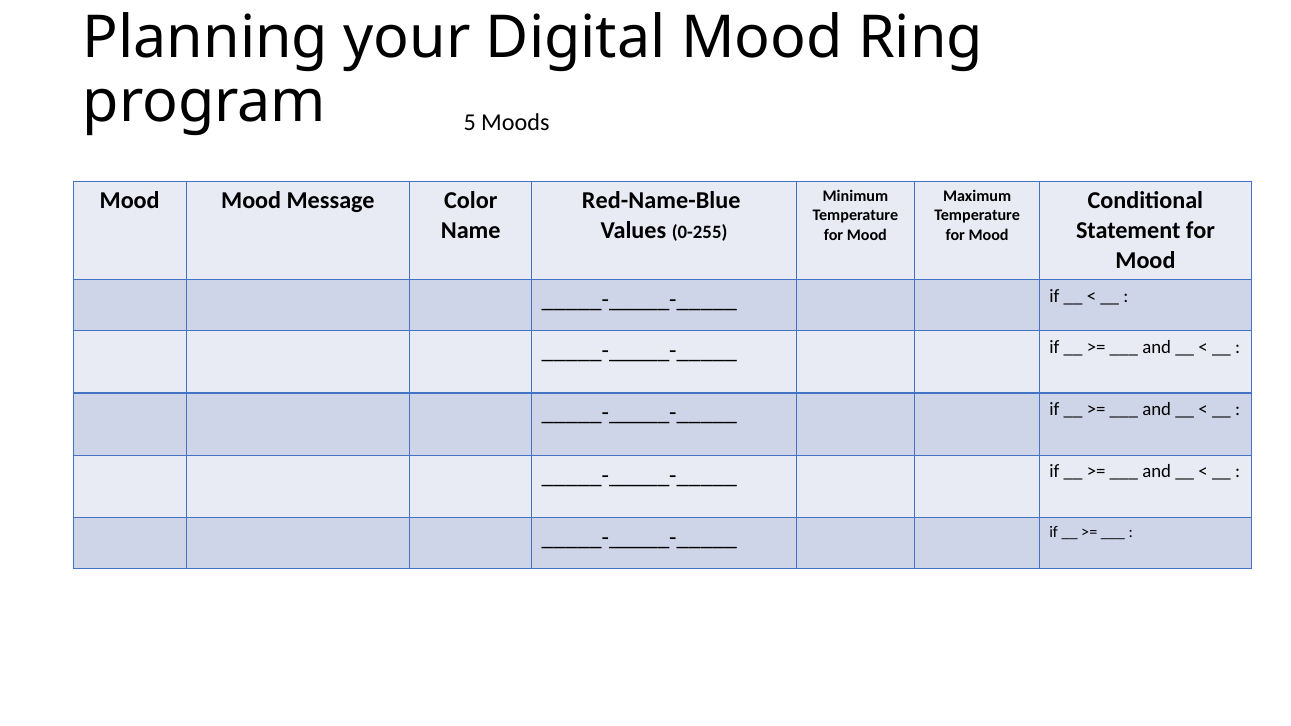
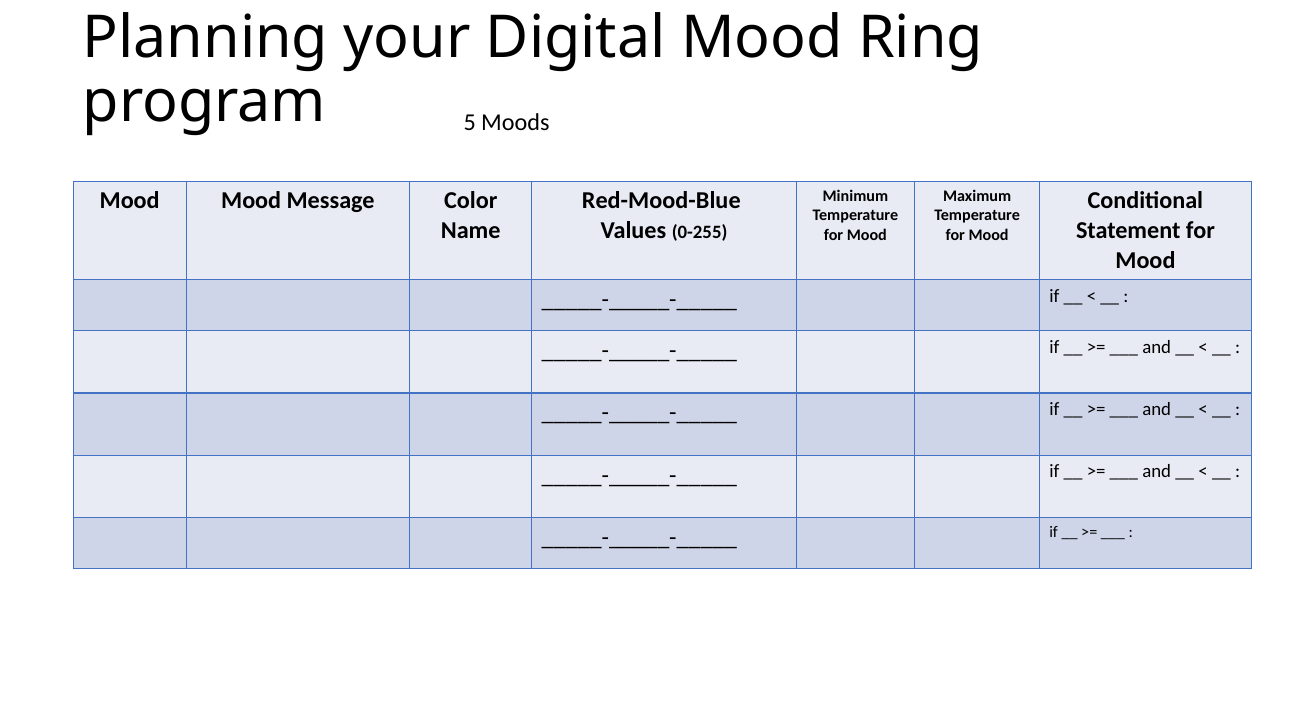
Red-Name-Blue: Red-Name-Blue -> Red-Mood-Blue
